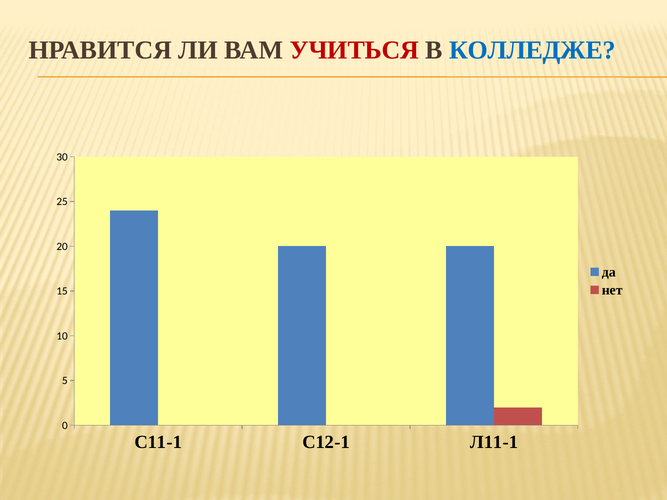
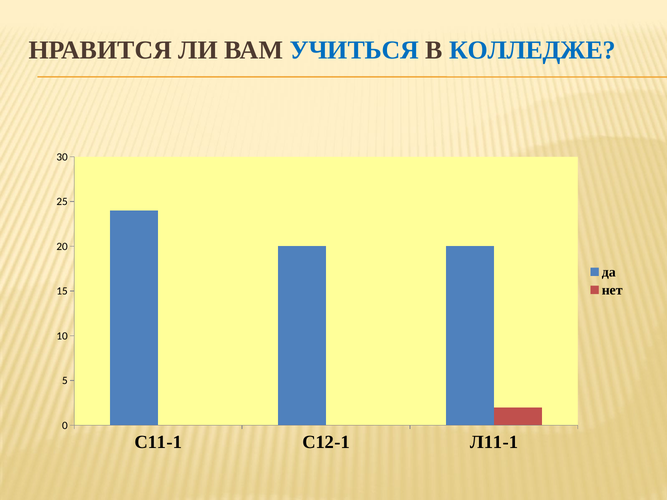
УЧИТЬСЯ colour: red -> blue
